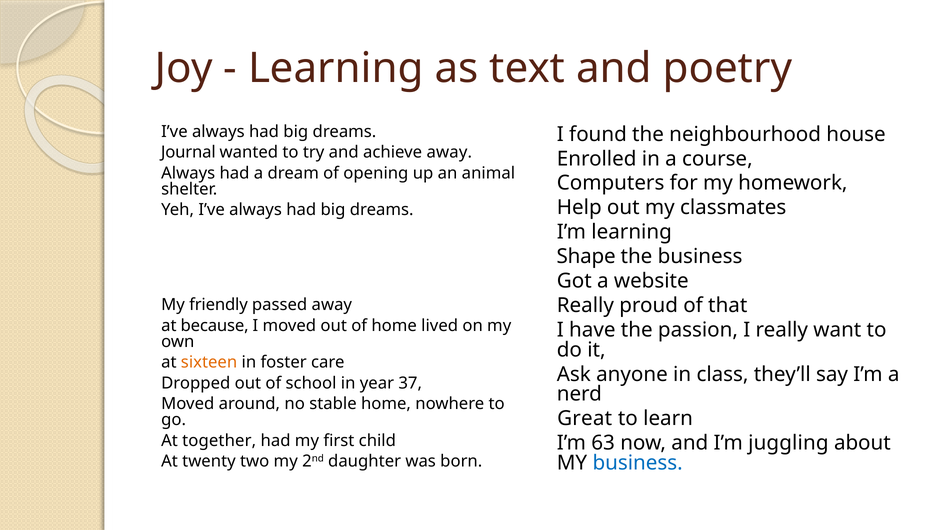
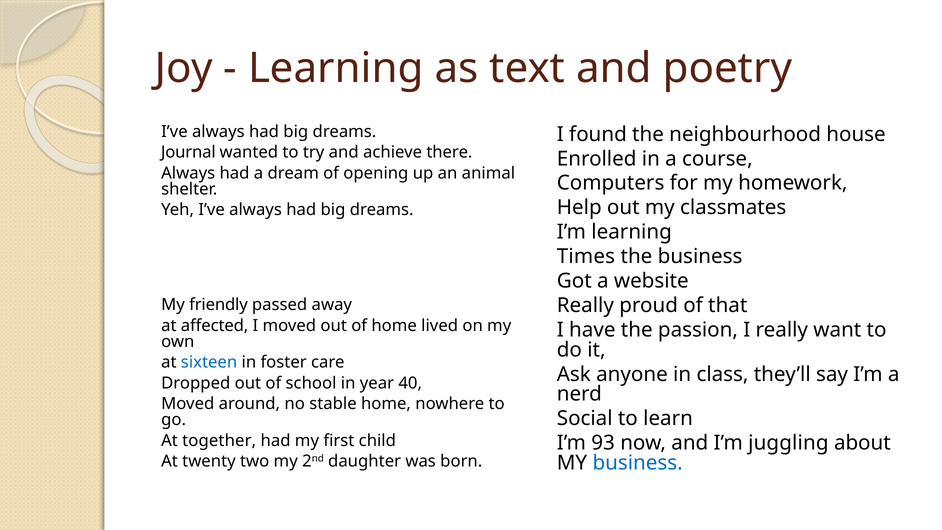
achieve away: away -> there
Shape: Shape -> Times
because: because -> affected
sixteen colour: orange -> blue
37: 37 -> 40
Great: Great -> Social
63: 63 -> 93
